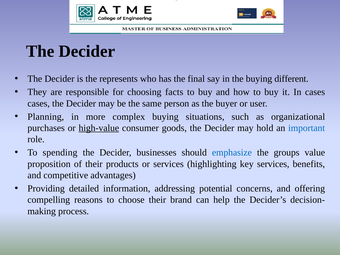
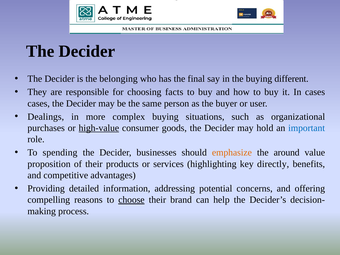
represents: represents -> belonging
Planning: Planning -> Dealings
emphasize colour: blue -> orange
groups: groups -> around
key services: services -> directly
choose underline: none -> present
